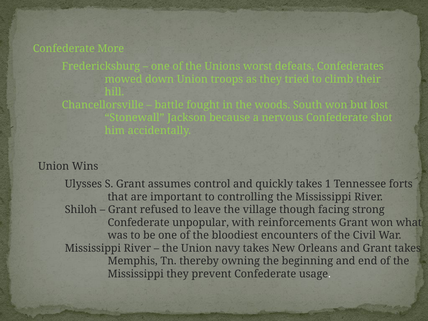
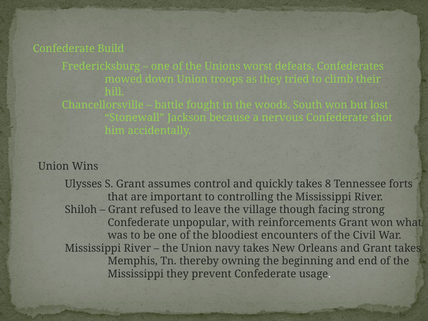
More: More -> Build
1: 1 -> 8
